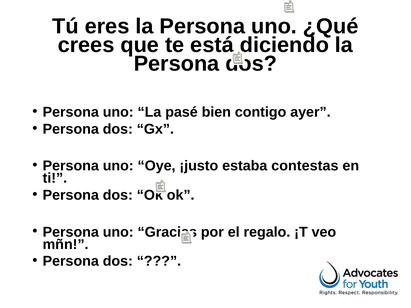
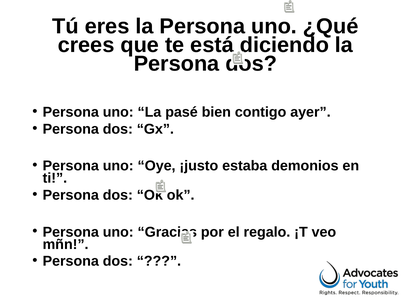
contestas: contestas -> demonios
